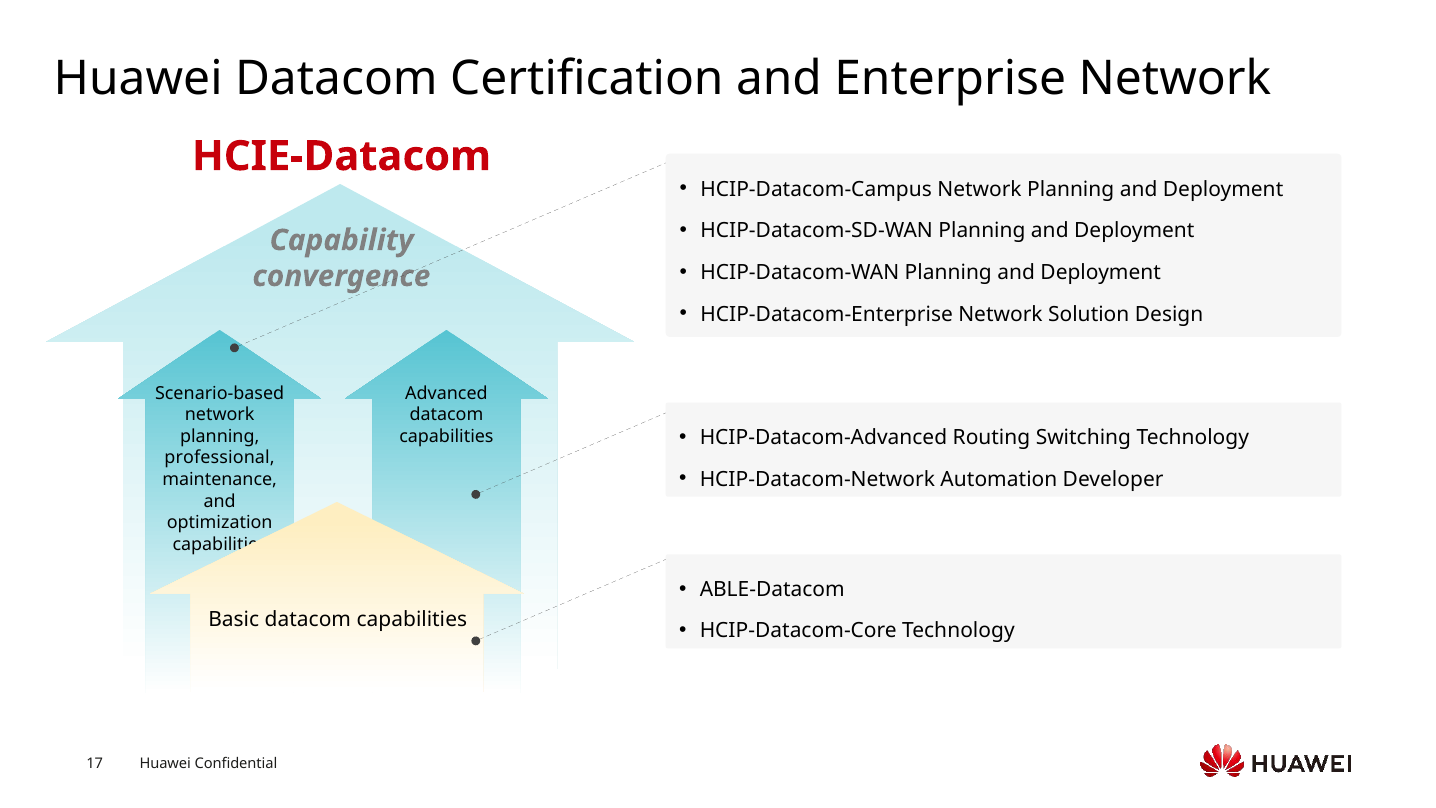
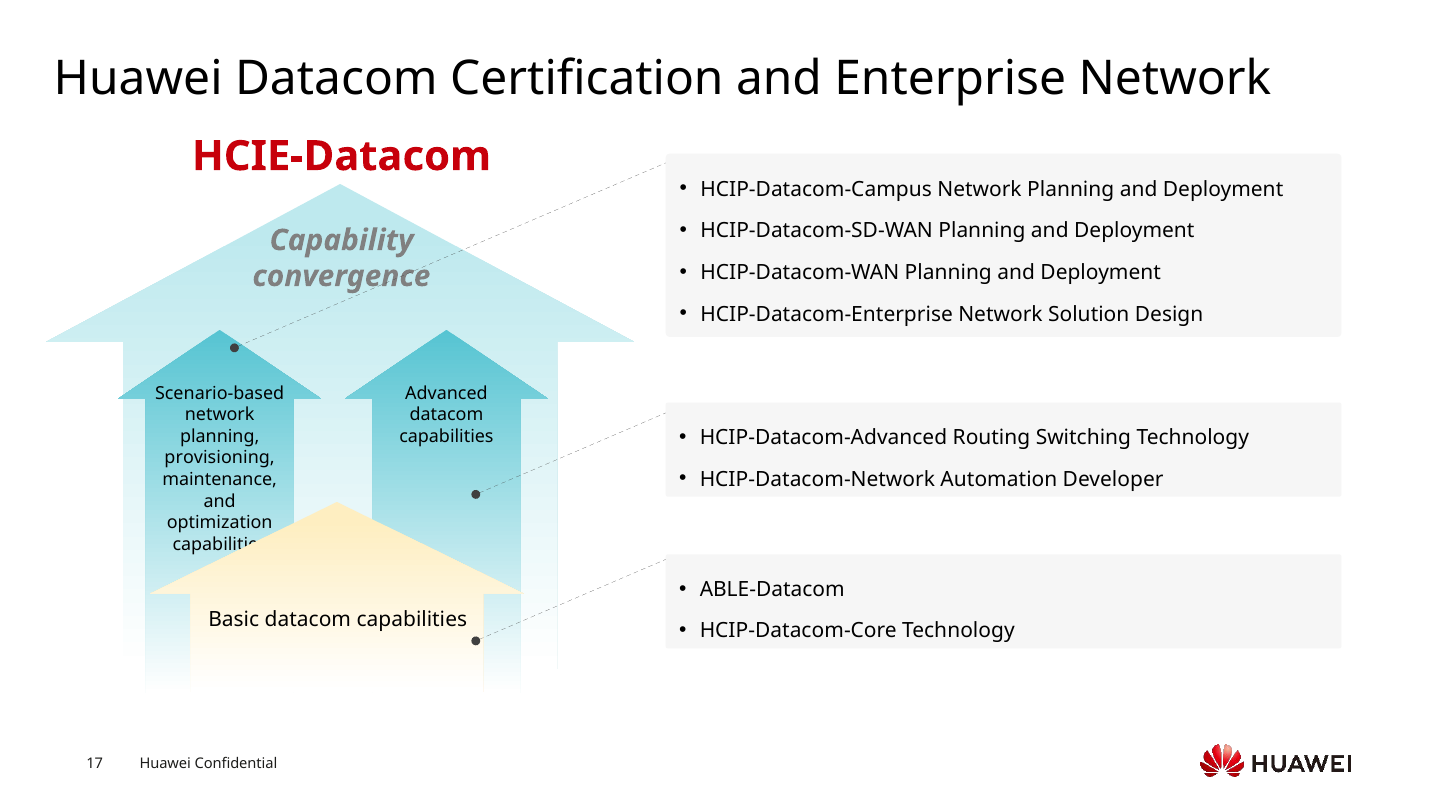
professional: professional -> provisioning
